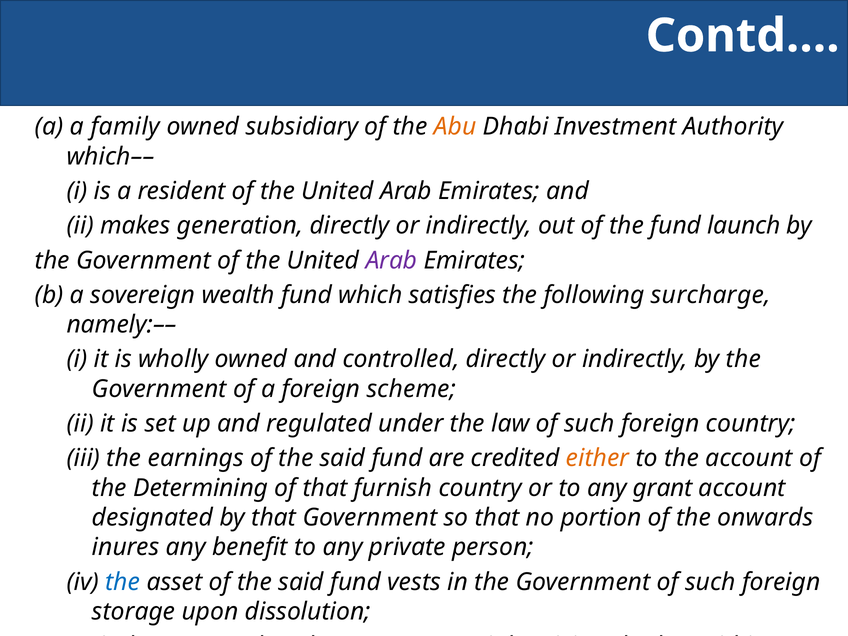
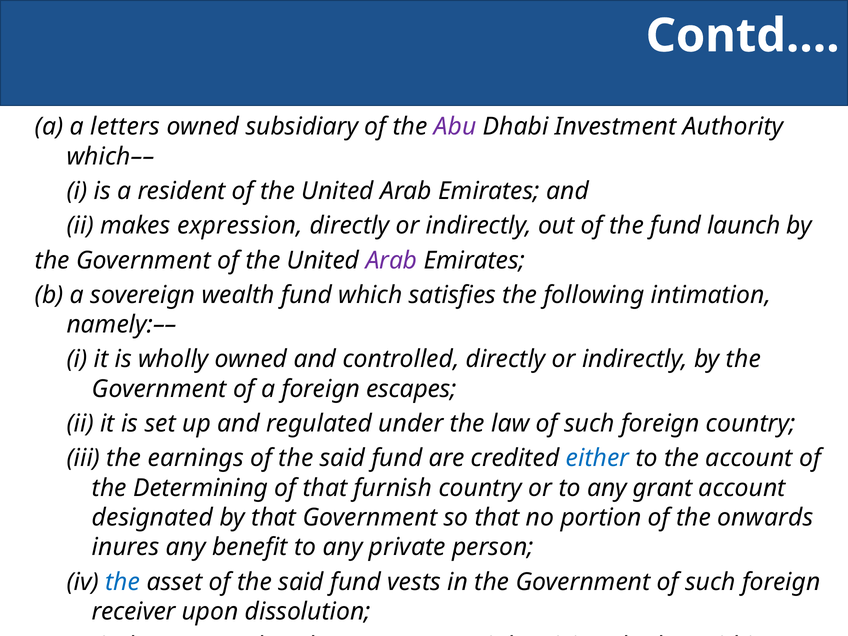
family: family -> letters
Abu colour: orange -> purple
generation: generation -> expression
surcharge: surcharge -> intimation
scheme: scheme -> escapes
either colour: orange -> blue
storage: storage -> receiver
